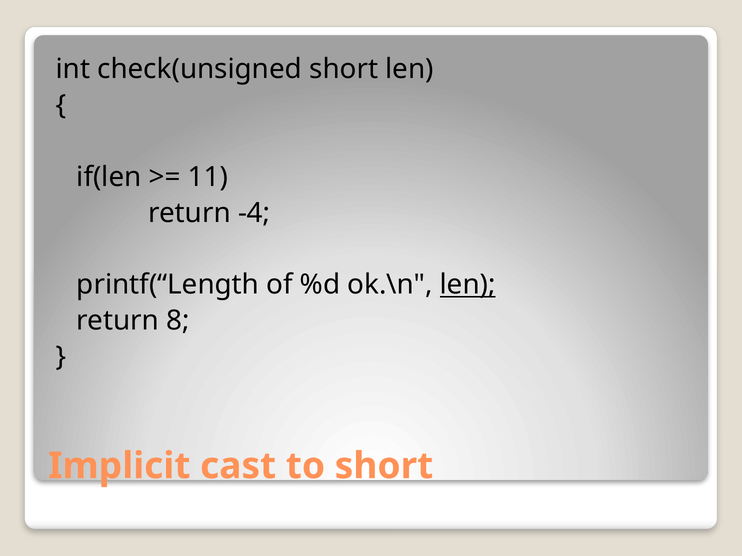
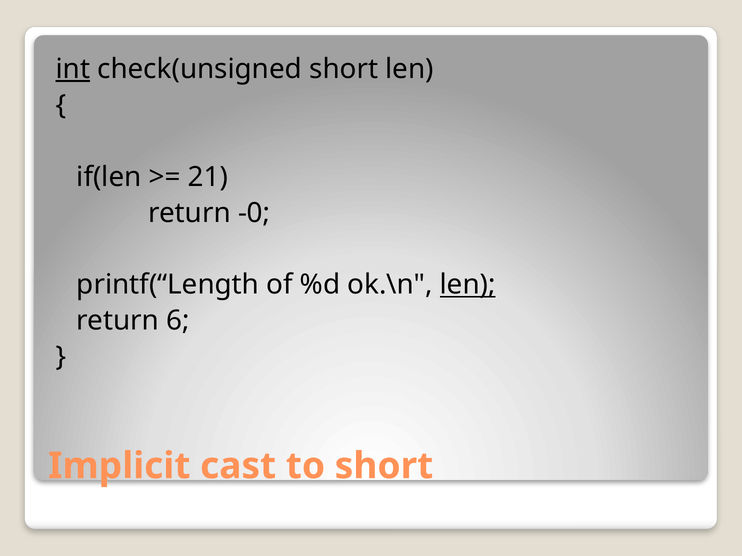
int underline: none -> present
11: 11 -> 21
-4: -4 -> -0
8: 8 -> 6
